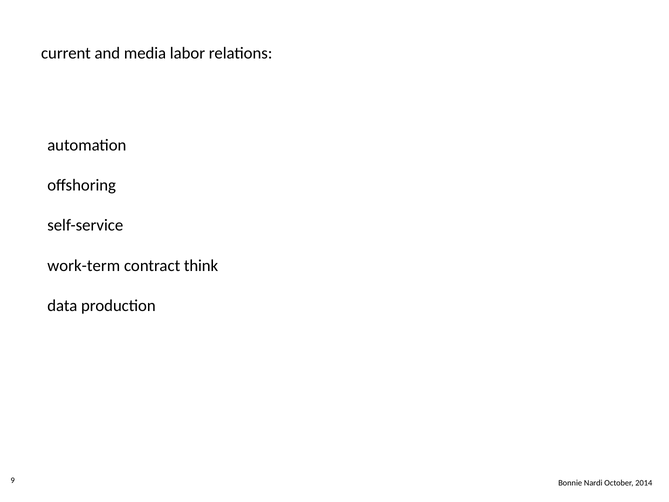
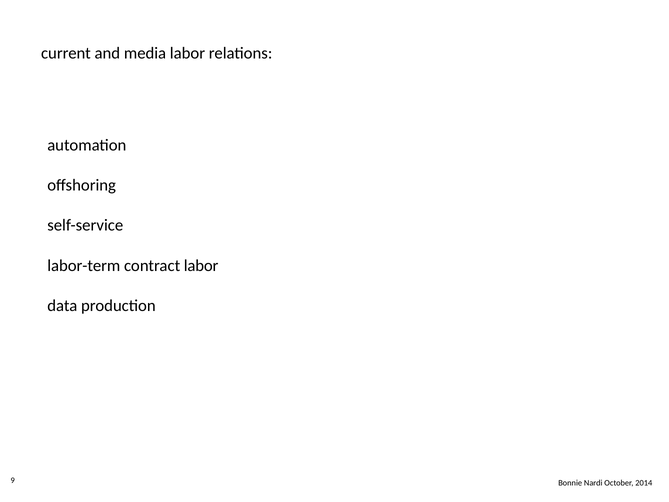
work-term: work-term -> labor-term
contract think: think -> labor
